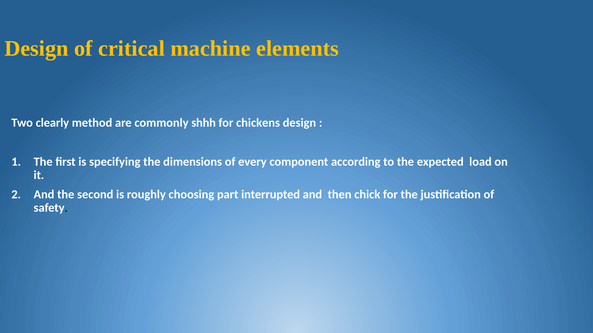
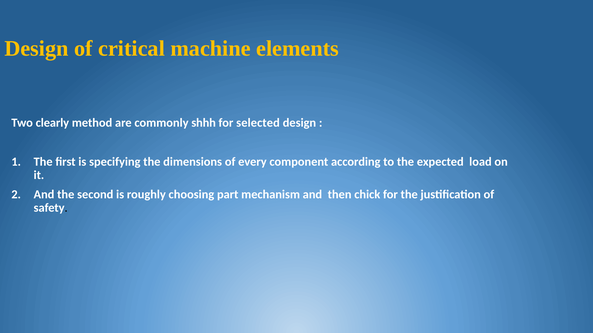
chickens: chickens -> selected
interrupted: interrupted -> mechanism
